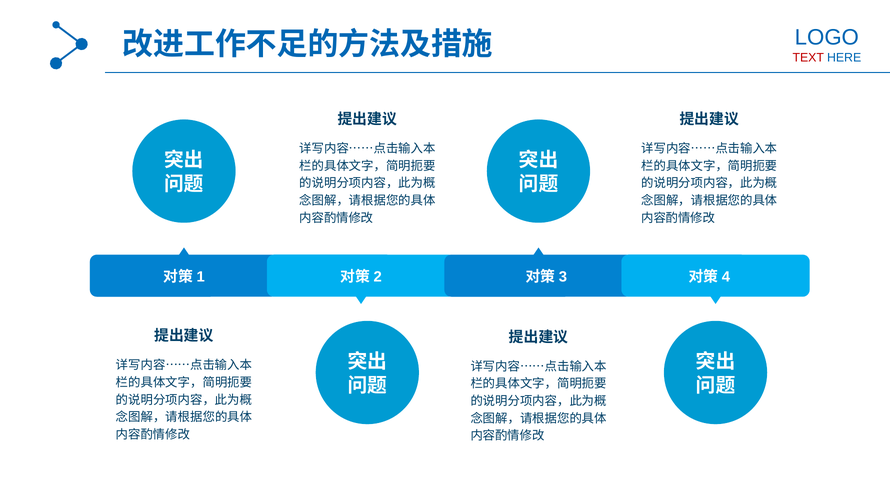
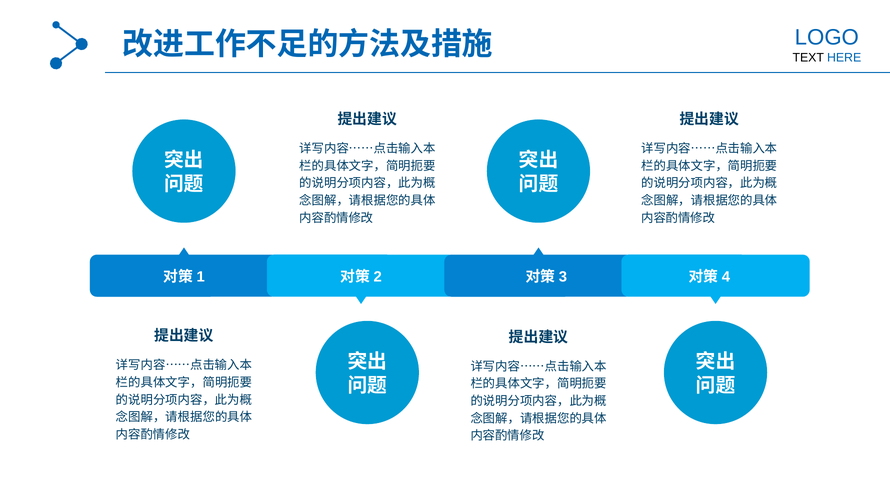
TEXT colour: red -> black
